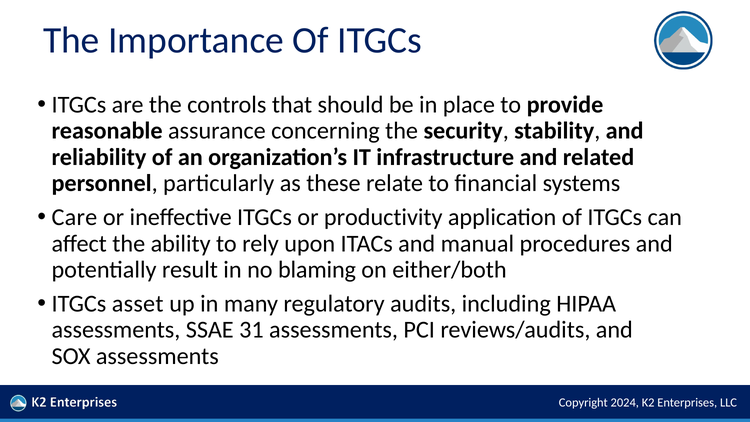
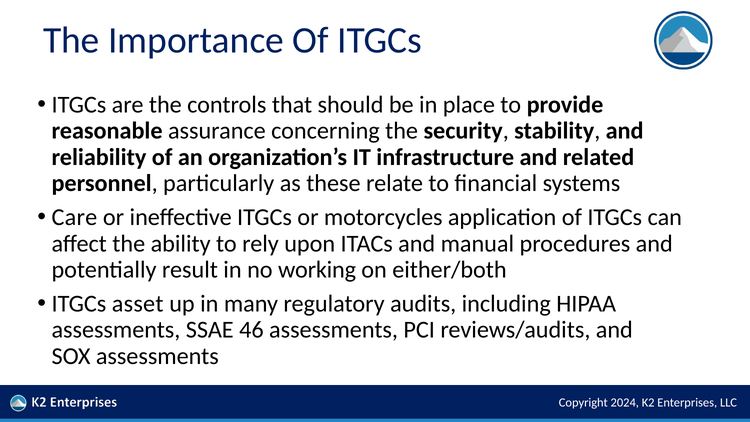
productivity: productivity -> motorcycles
blaming: blaming -> working
31: 31 -> 46
